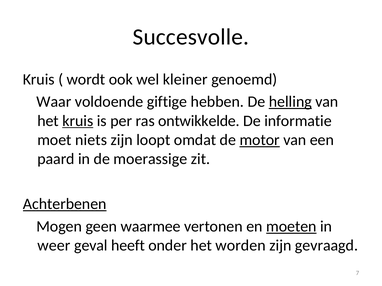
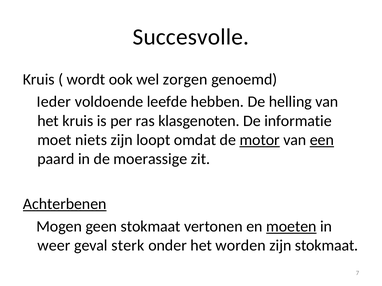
kleiner: kleiner -> zorgen
Waar: Waar -> Ieder
giftige: giftige -> leefde
helling underline: present -> none
kruis at (78, 121) underline: present -> none
ontwikkelde: ontwikkelde -> klasgenoten
een underline: none -> present
geen waarmee: waarmee -> stokmaat
heeft: heeft -> sterk
zijn gevraagd: gevraagd -> stokmaat
